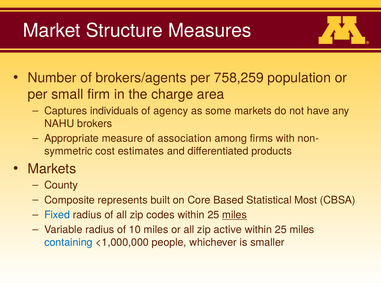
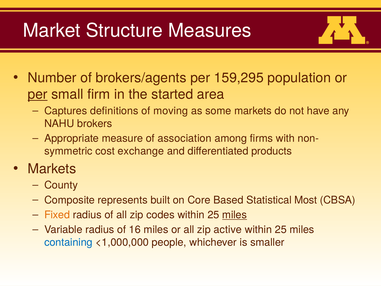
758,259: 758,259 -> 159,295
per at (38, 94) underline: none -> present
charge: charge -> started
individuals: individuals -> definitions
agency: agency -> moving
estimates: estimates -> exchange
Fixed colour: blue -> orange
10: 10 -> 16
